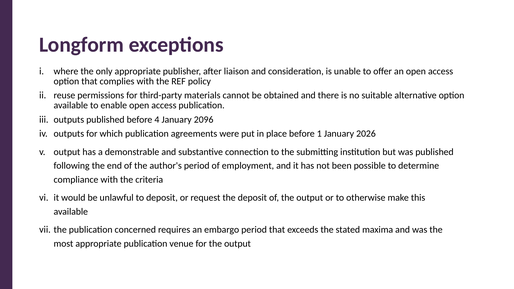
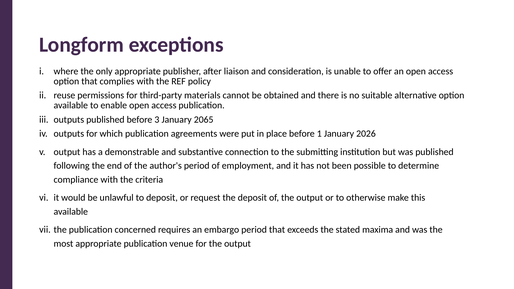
4: 4 -> 3
2096: 2096 -> 2065
